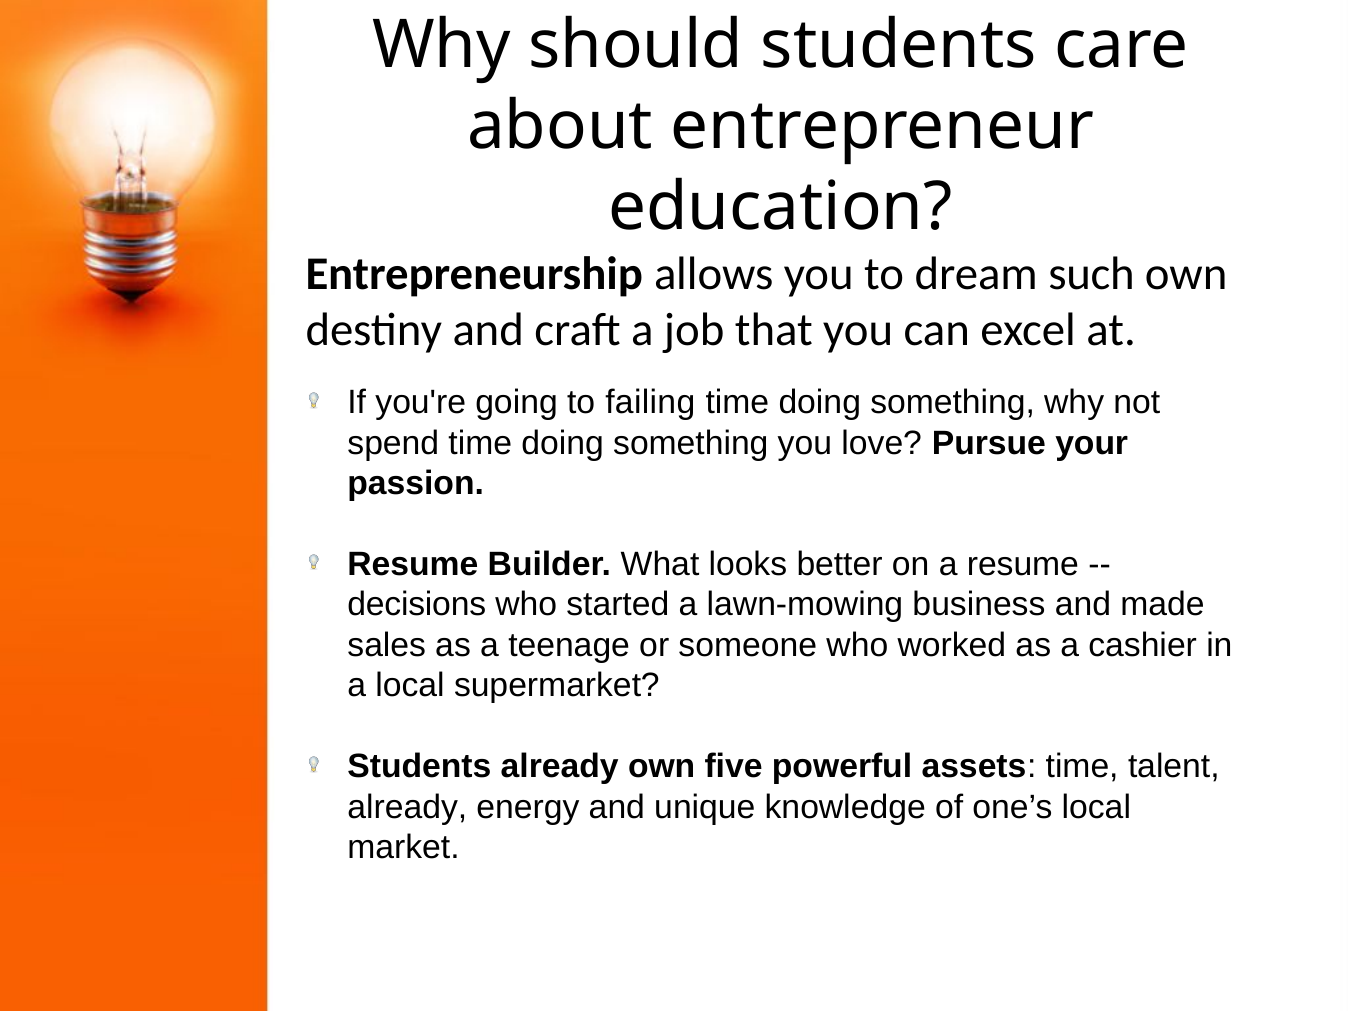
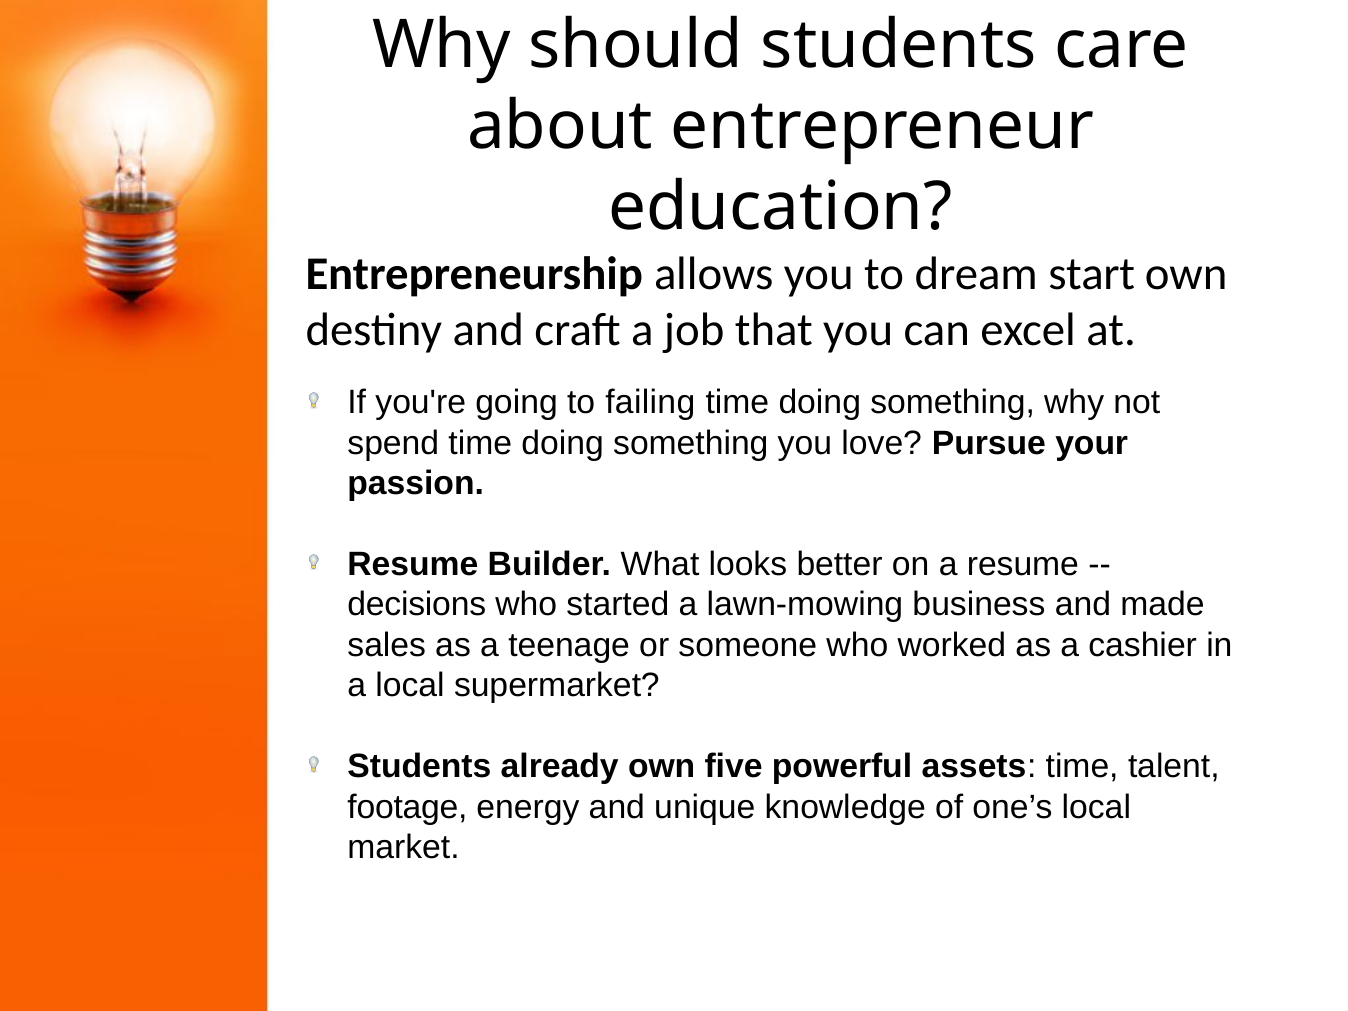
such: such -> start
already at (407, 807): already -> footage
